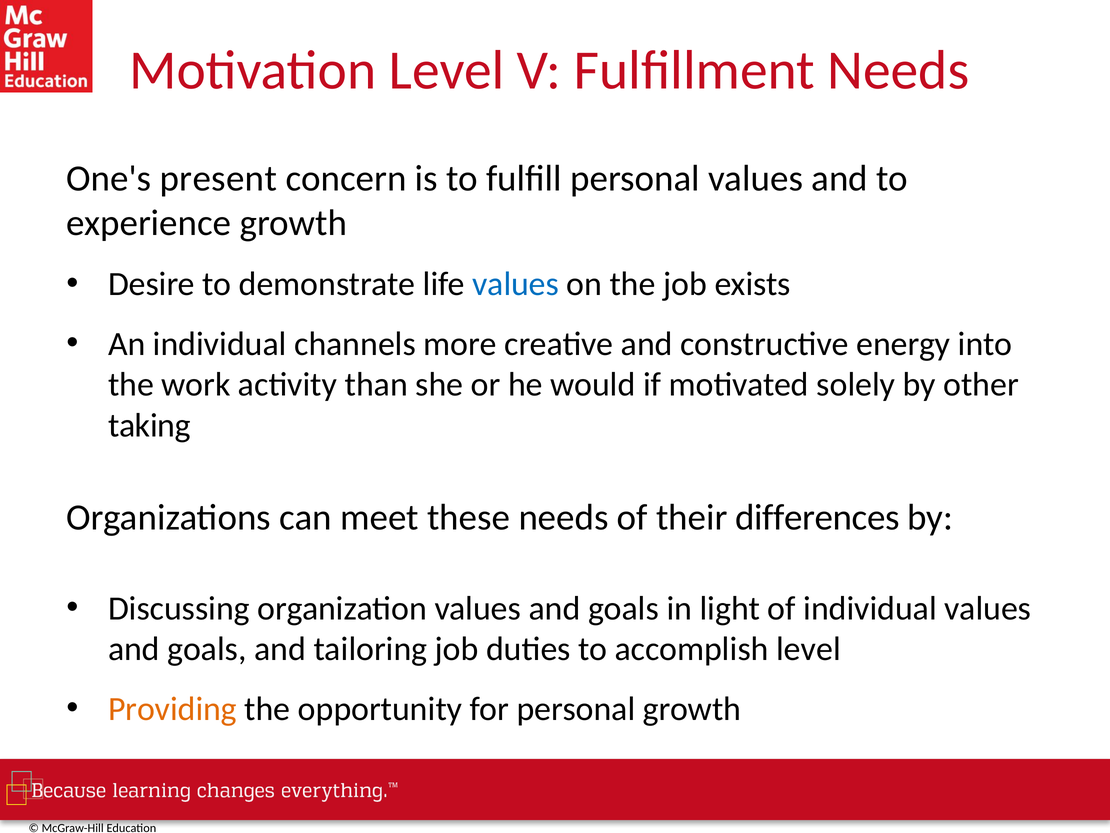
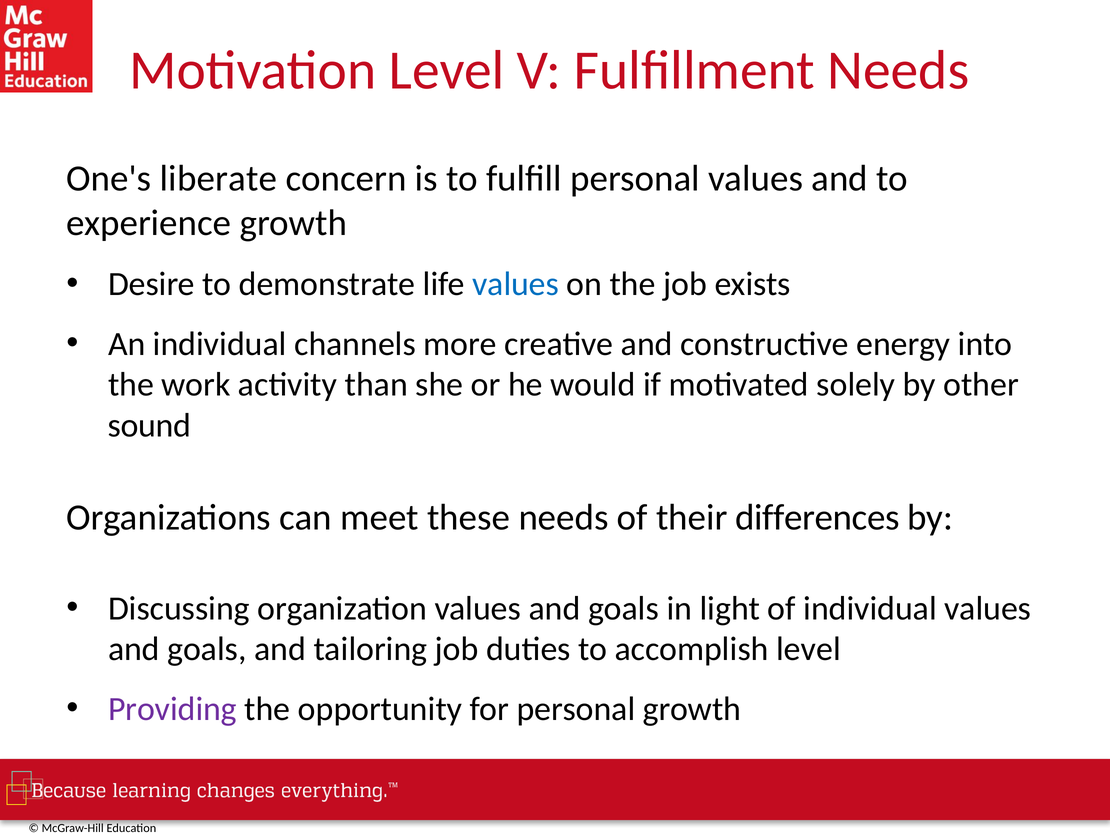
present: present -> liberate
taking: taking -> sound
Providing colour: orange -> purple
